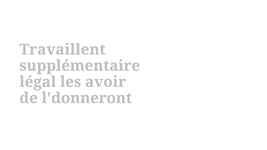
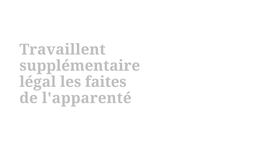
avoir: avoir -> faites
l'donneront: l'donneront -> l'apparenté
